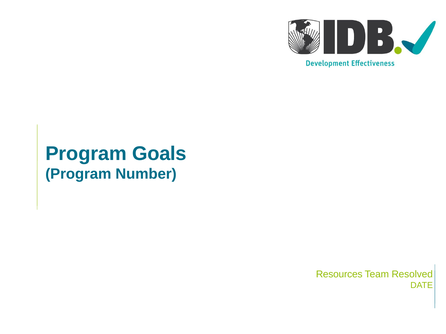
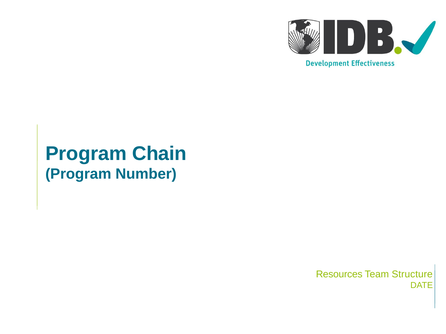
Goals: Goals -> Chain
Resolved: Resolved -> Structure
